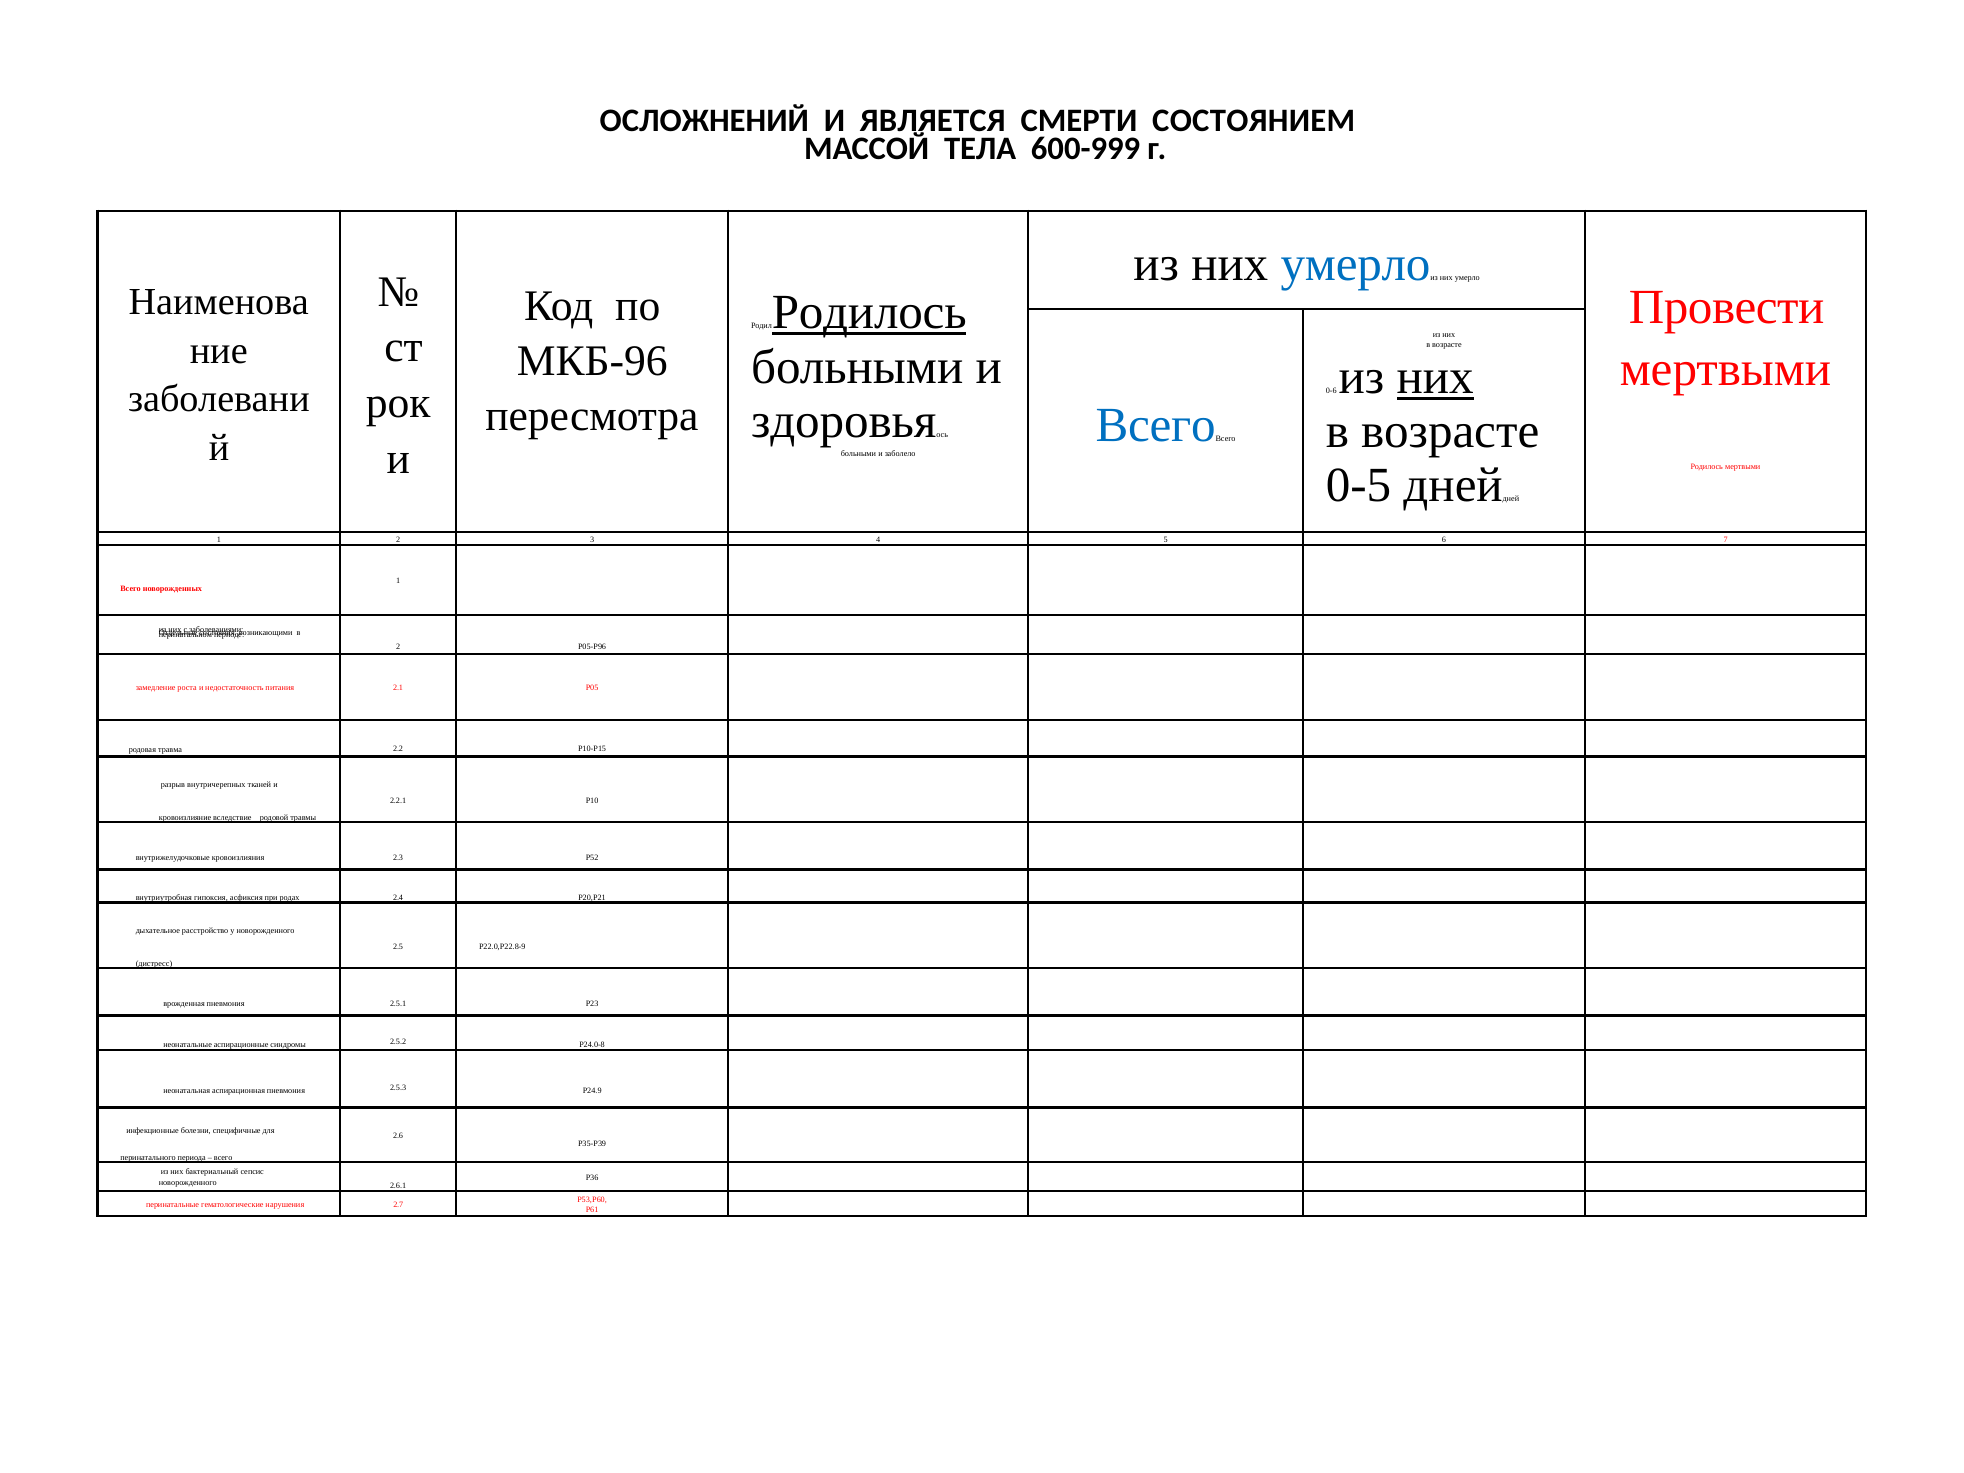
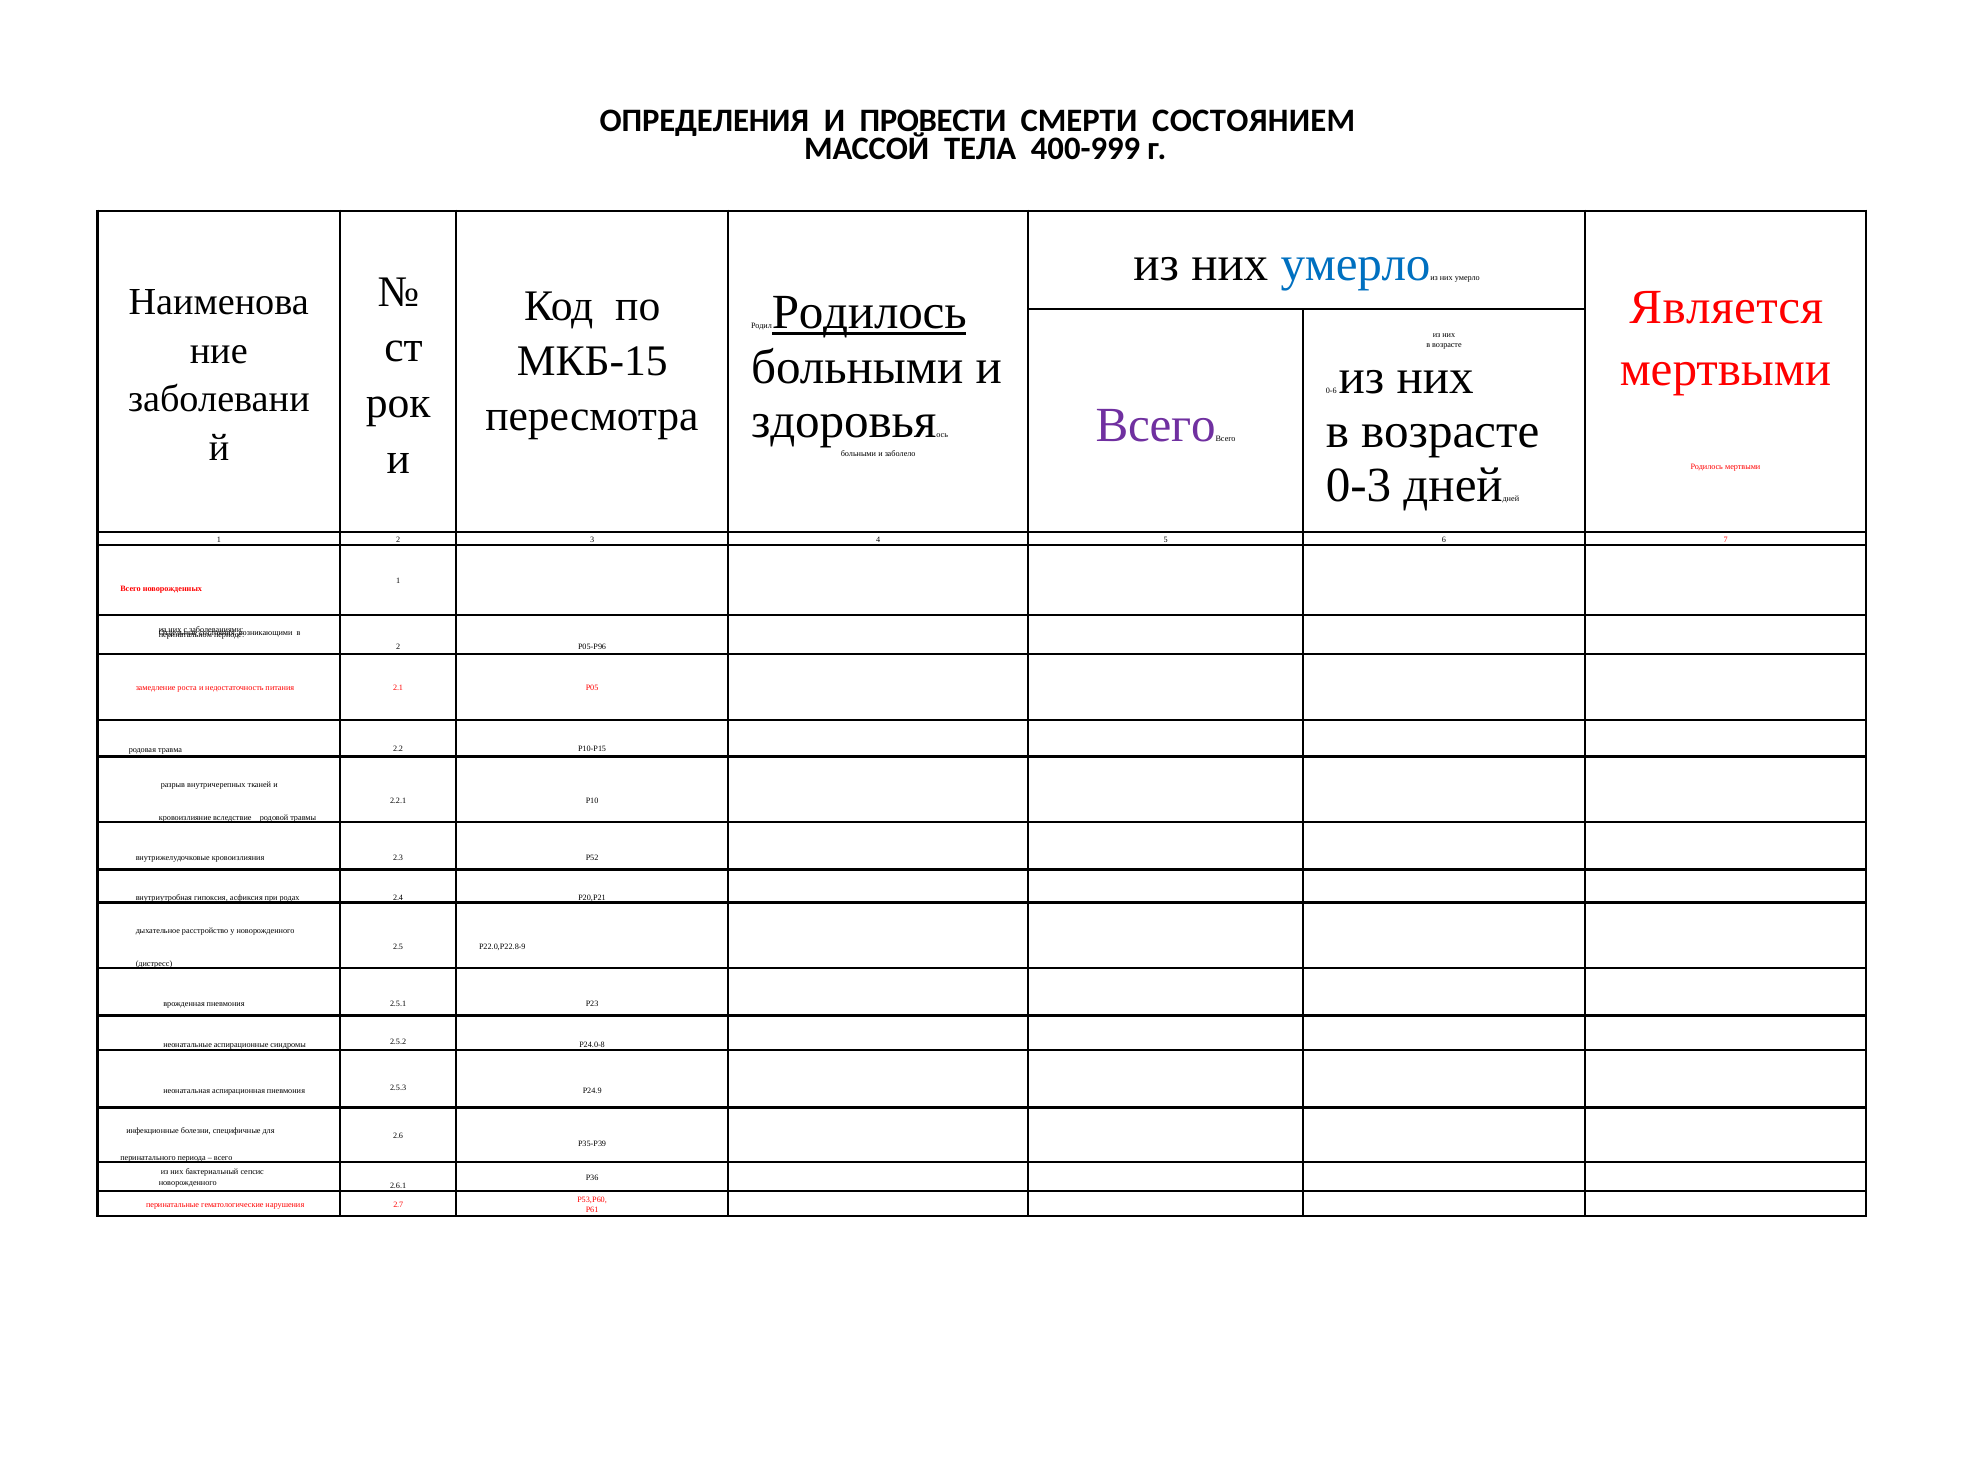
ОСЛОЖНЕНИЙ: ОСЛОЖНЕНИЙ -> ОПРЕДЕЛЕНИЯ
ЯВЛЯЕТСЯ: ЯВЛЯЕТСЯ -> ПРОВЕСТИ
600-999: 600-999 -> 400-999
Провести: Провести -> Является
МКБ-96: МКБ-96 -> МКБ-15
них at (1435, 377) underline: present -> none
Всего at (1156, 425) colour: blue -> purple
0-5: 0-5 -> 0-3
